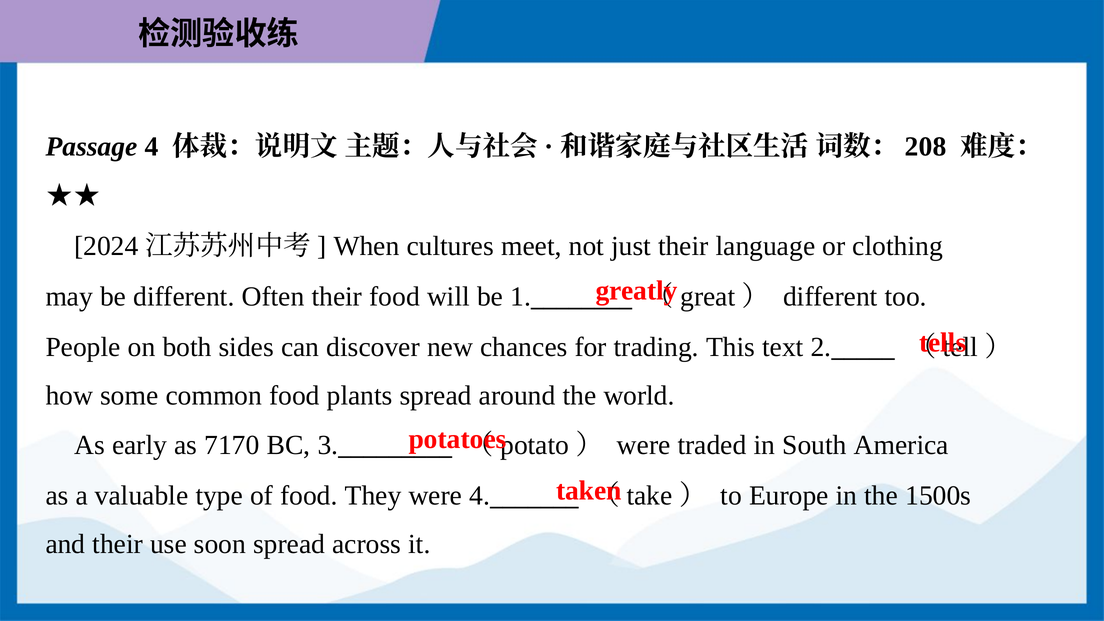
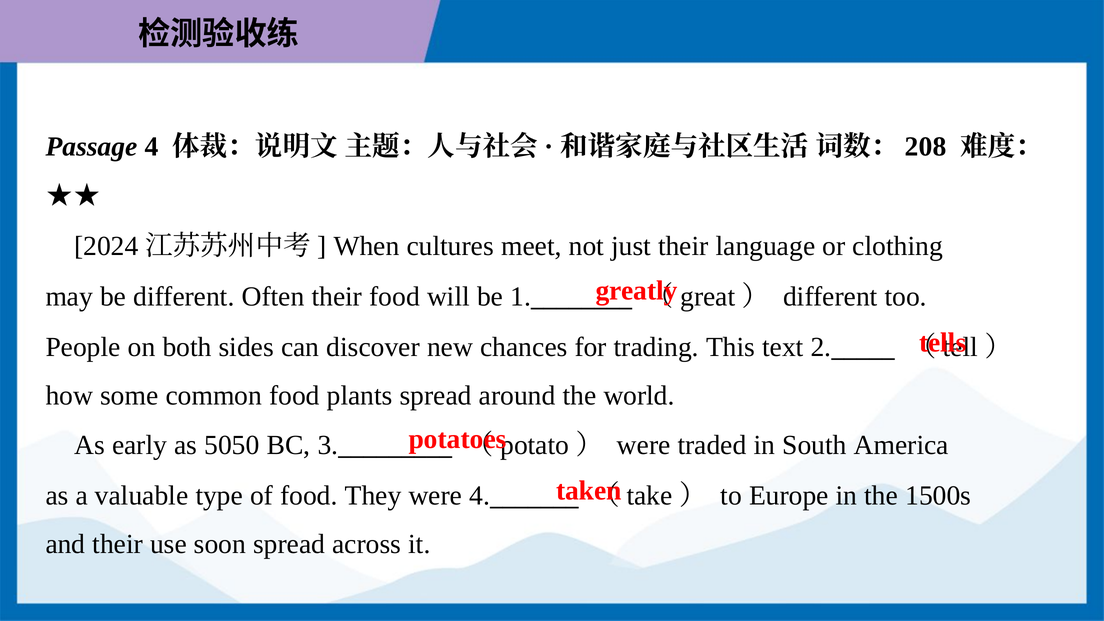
7170: 7170 -> 5050
